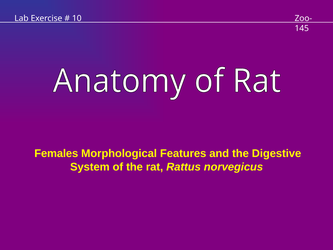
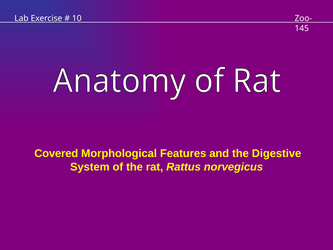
Females: Females -> Covered
